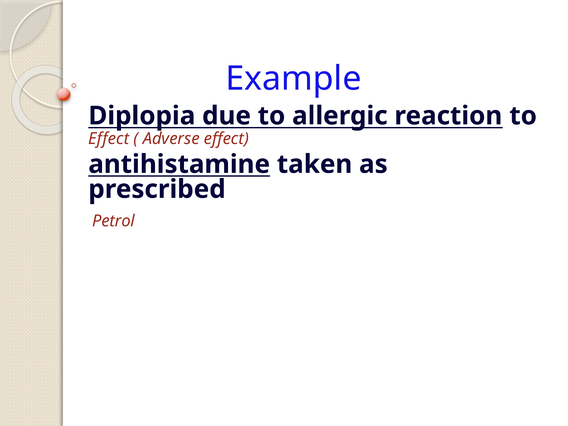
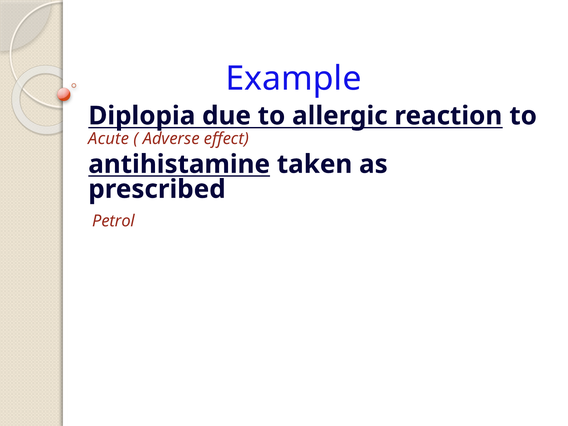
Effect at (109, 139): Effect -> Acute
